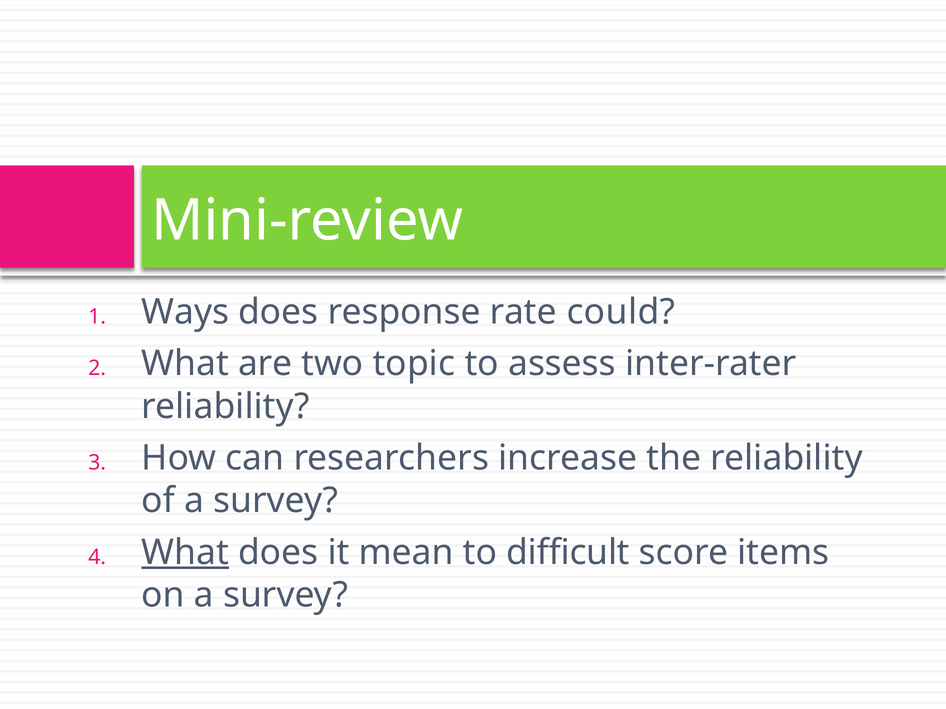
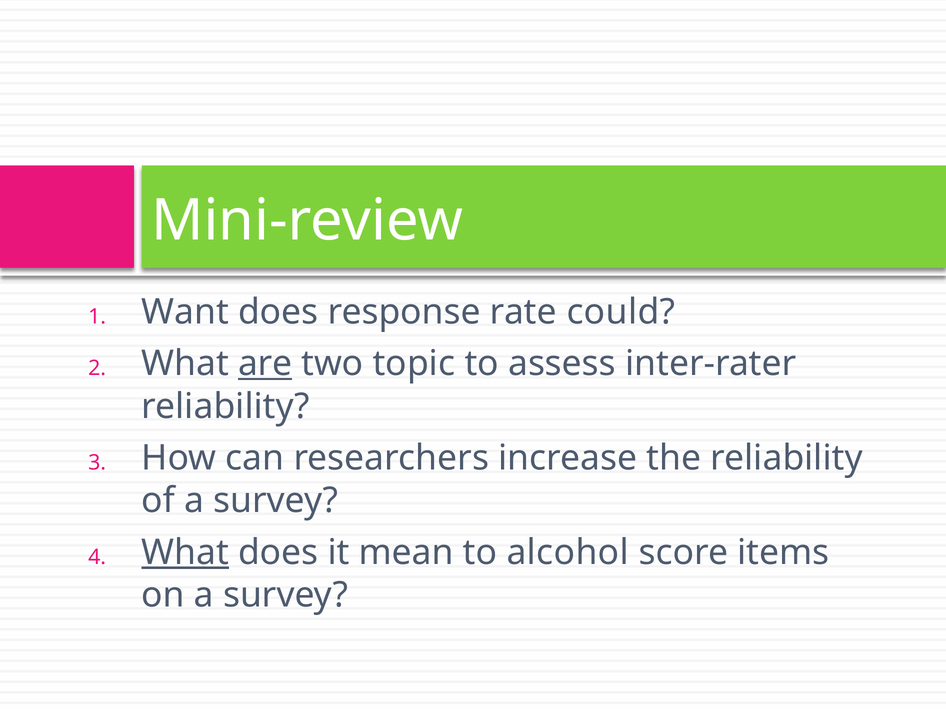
Ways: Ways -> Want
are underline: none -> present
difficult: difficult -> alcohol
